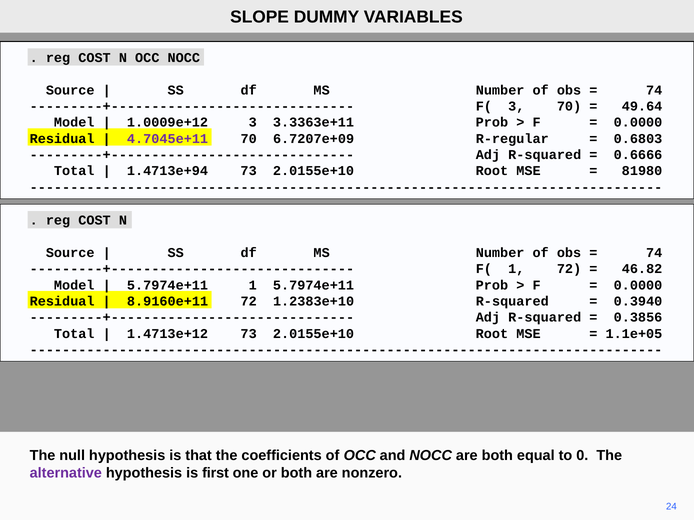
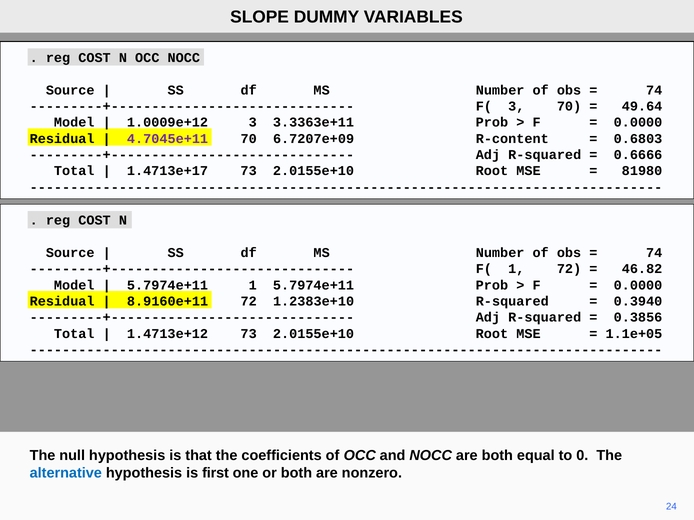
R-regular: R-regular -> R-content
1.4713e+94: 1.4713e+94 -> 1.4713e+17
alternative colour: purple -> blue
